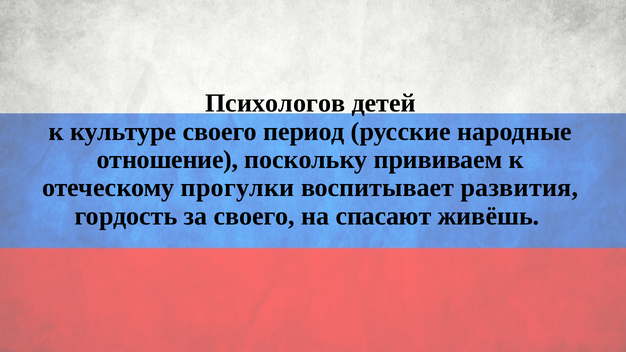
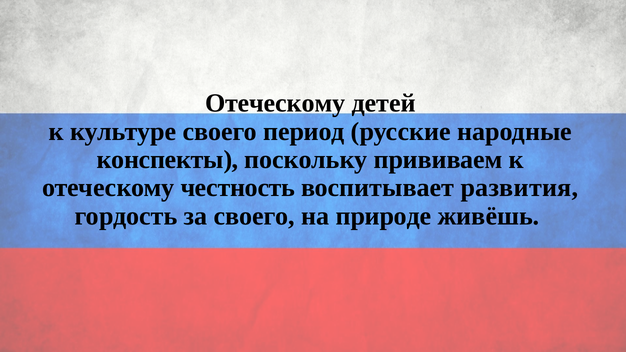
Психологов at (275, 103): Психологов -> Отеческому
отношение: отношение -> конспекты
прогулки: прогулки -> честность
спасают: спасают -> природе
